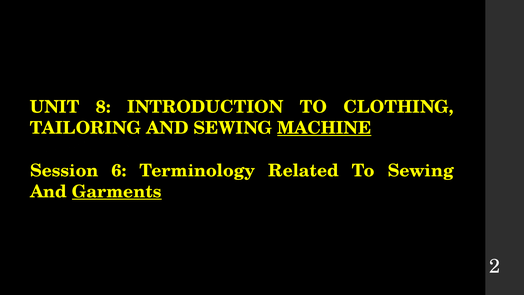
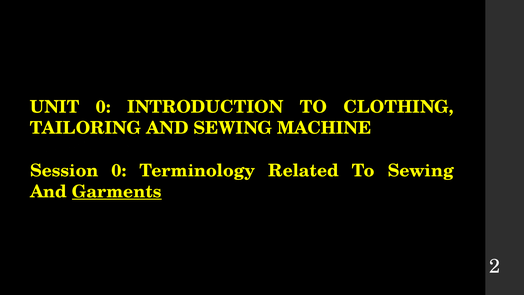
UNIT 8: 8 -> 0
MACHINE underline: present -> none
Session 6: 6 -> 0
